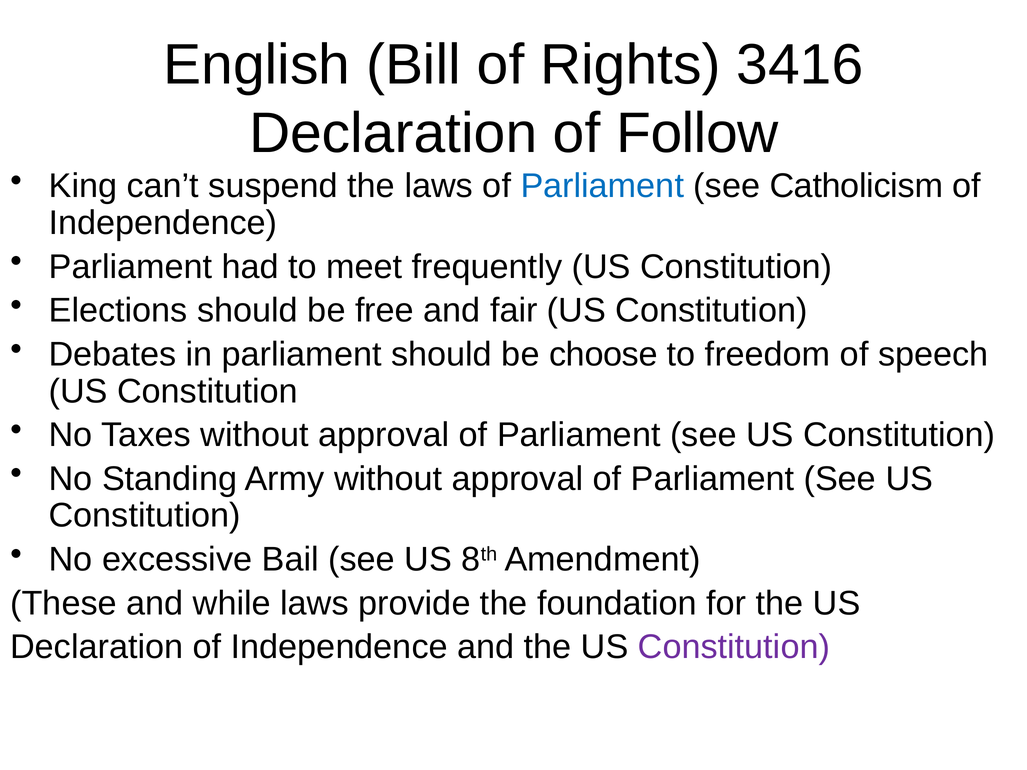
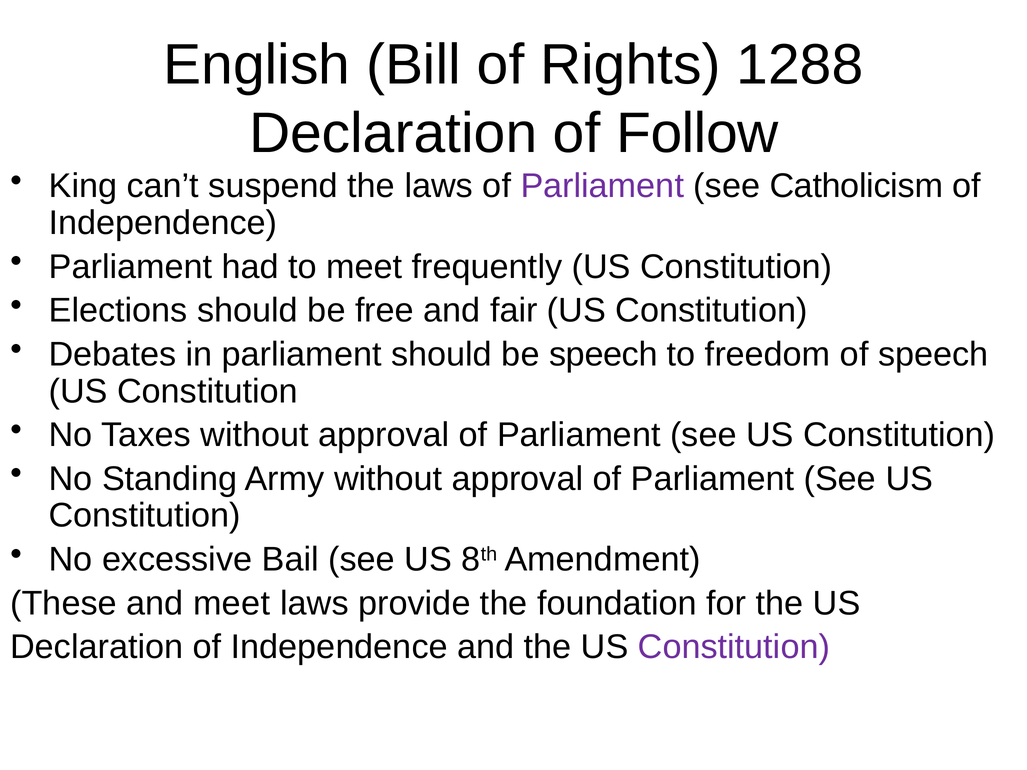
3416: 3416 -> 1288
Parliament at (602, 186) colour: blue -> purple
be choose: choose -> speech
and while: while -> meet
